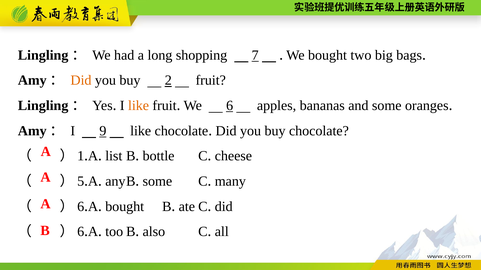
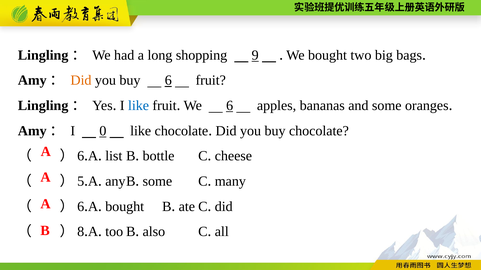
7: 7 -> 9
buy 2: 2 -> 6
like at (139, 106) colour: orange -> blue
9: 9 -> 0
1 at (81, 156): 1 -> 6
6 at (81, 232): 6 -> 8
